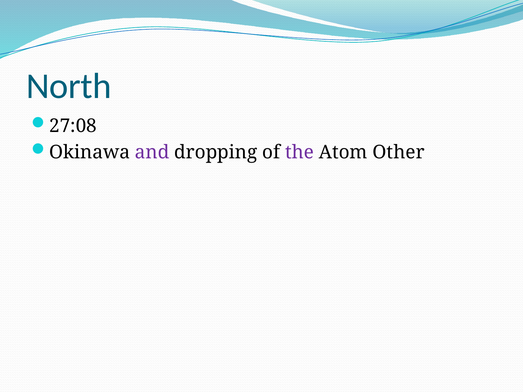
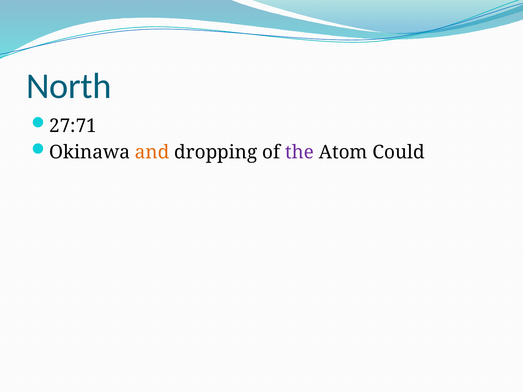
27:08: 27:08 -> 27:71
and colour: purple -> orange
Other: Other -> Could
